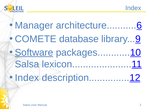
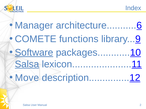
database: database -> functions
Salsa at (27, 64) underline: none -> present
Index at (27, 78): Index -> Move
